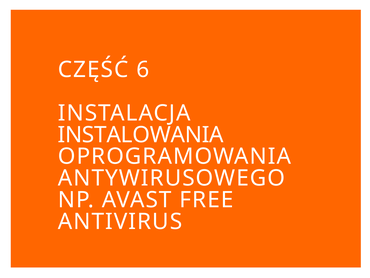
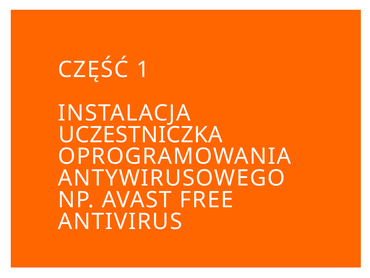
6: 6 -> 1
INSTALOWANIA: INSTALOWANIA -> UCZESTNICZKA
